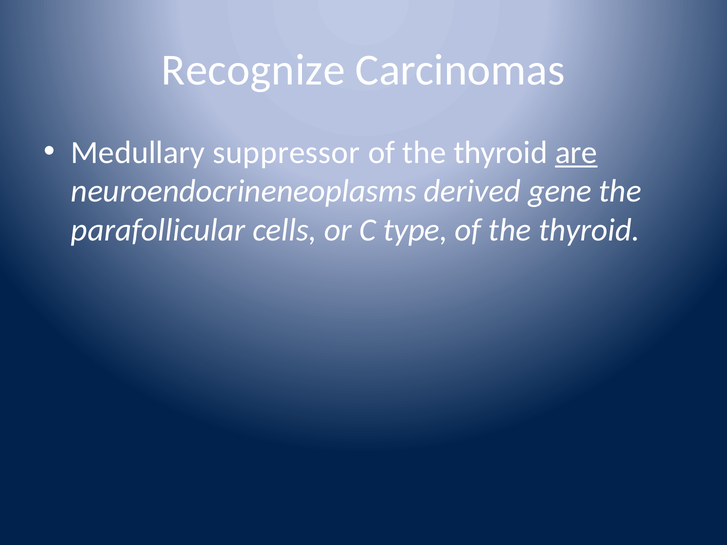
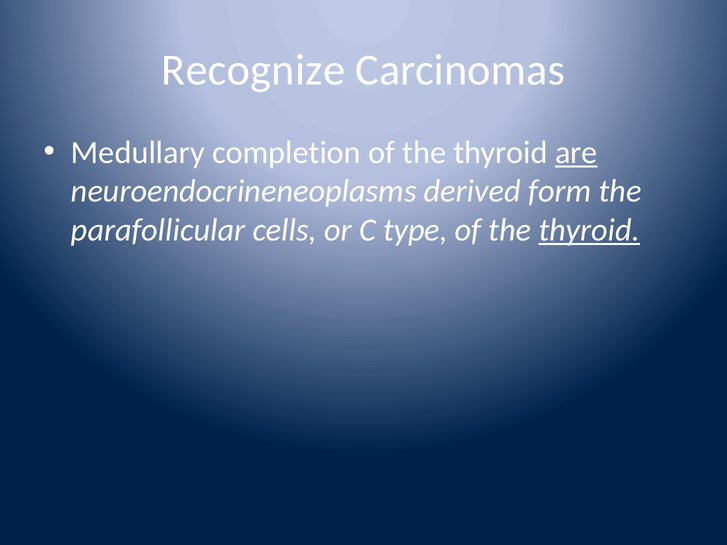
suppressor: suppressor -> completion
gene: gene -> form
thyroid at (589, 230) underline: none -> present
